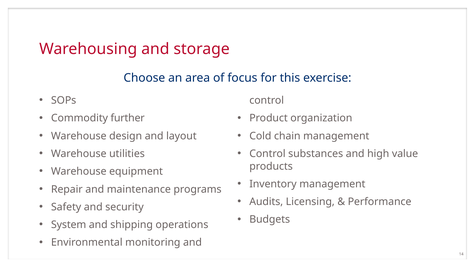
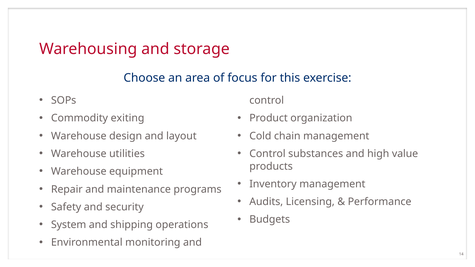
further: further -> exiting
